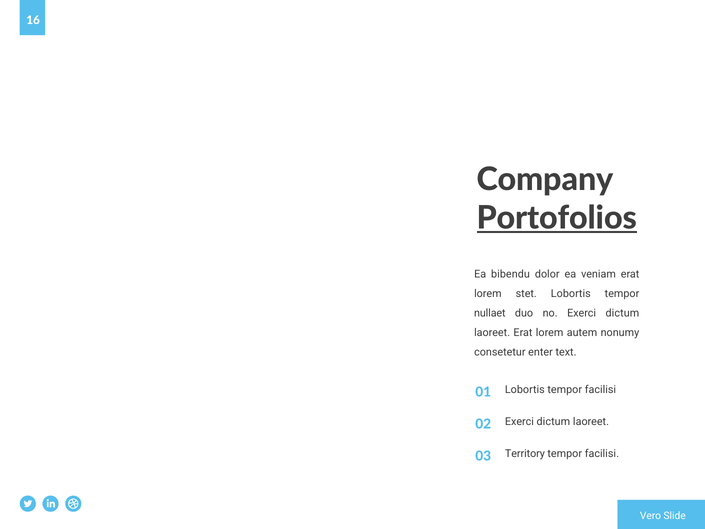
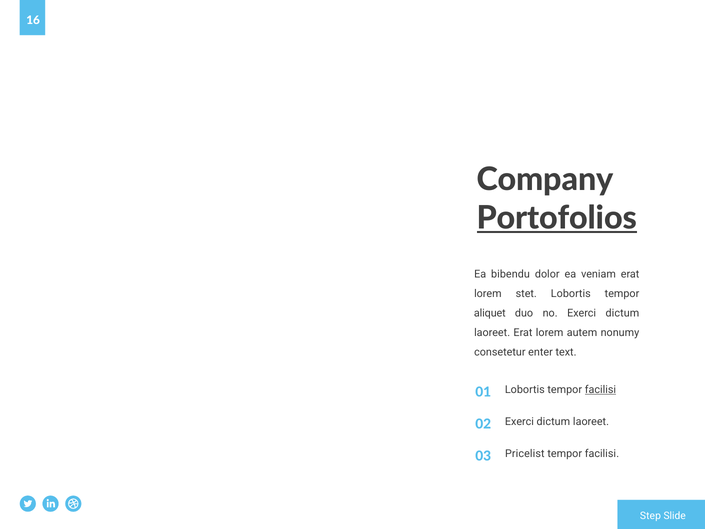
nullaet: nullaet -> aliquet
facilisi at (600, 389) underline: none -> present
Territory: Territory -> Pricelist
Vero: Vero -> Step
